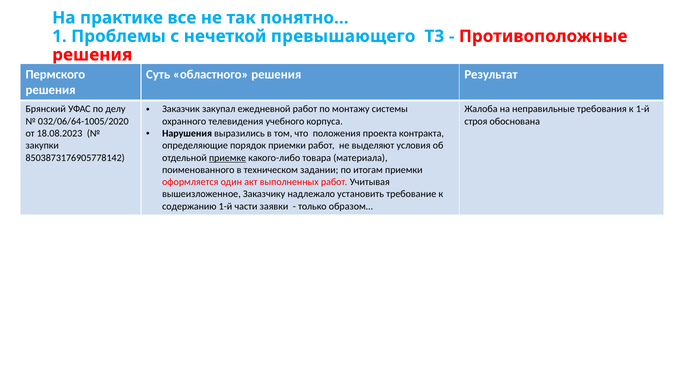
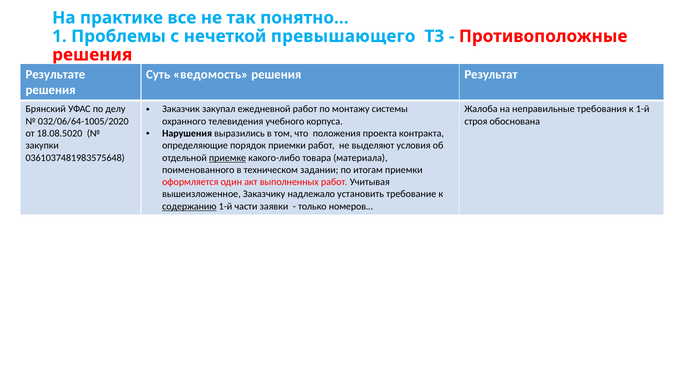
Пермского: Пермского -> Результате
областного: областного -> ведомость
18.08.2023: 18.08.2023 -> 18.08.5020
8503873176905778142: 8503873176905778142 -> 0361037481983575648
содержанию underline: none -> present
образом…: образом… -> номеров…
